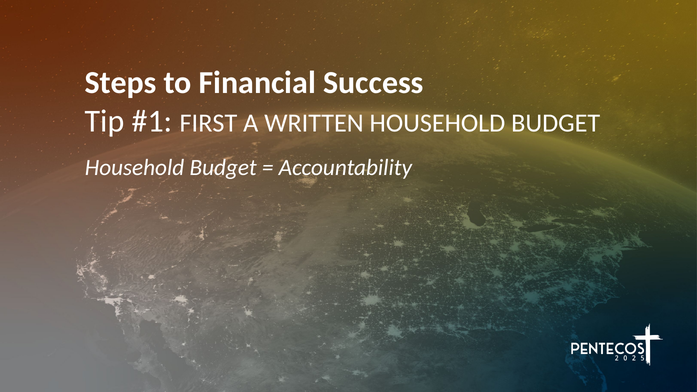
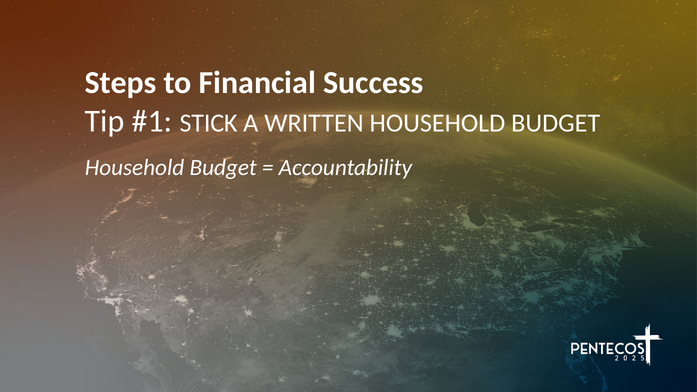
FIRST: FIRST -> STICK
